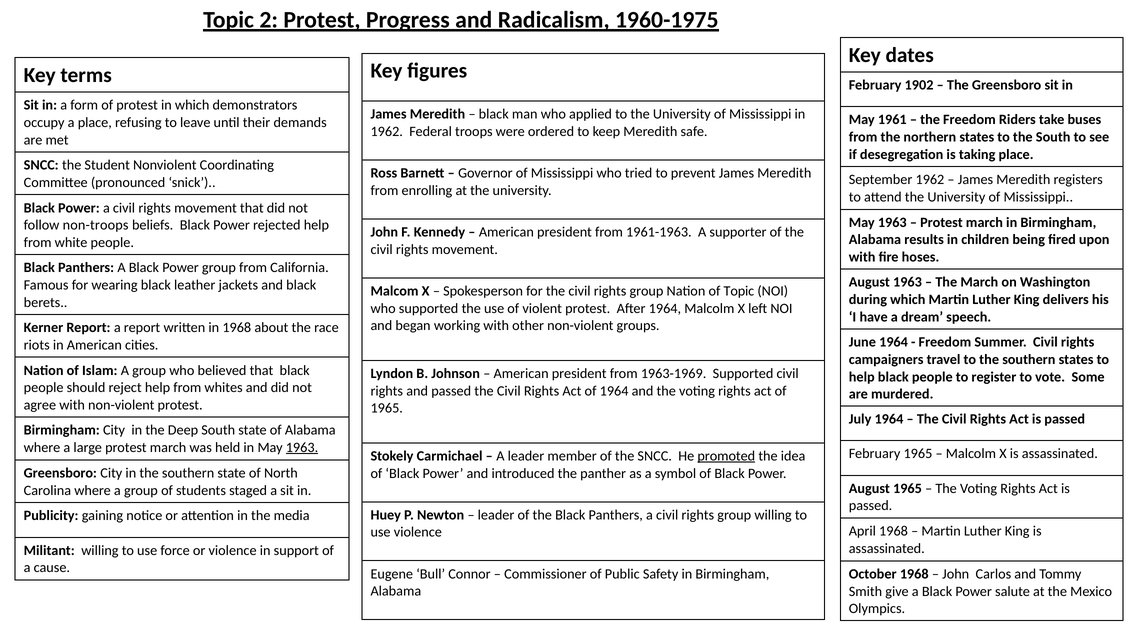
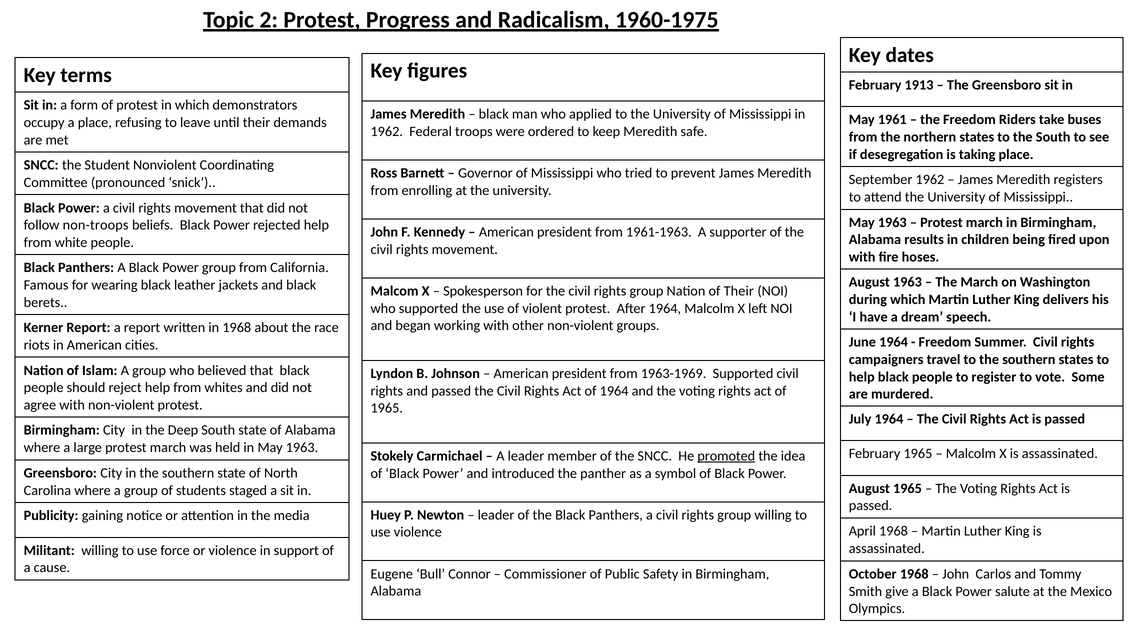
1902: 1902 -> 1913
of Topic: Topic -> Their
1963 at (302, 447) underline: present -> none
